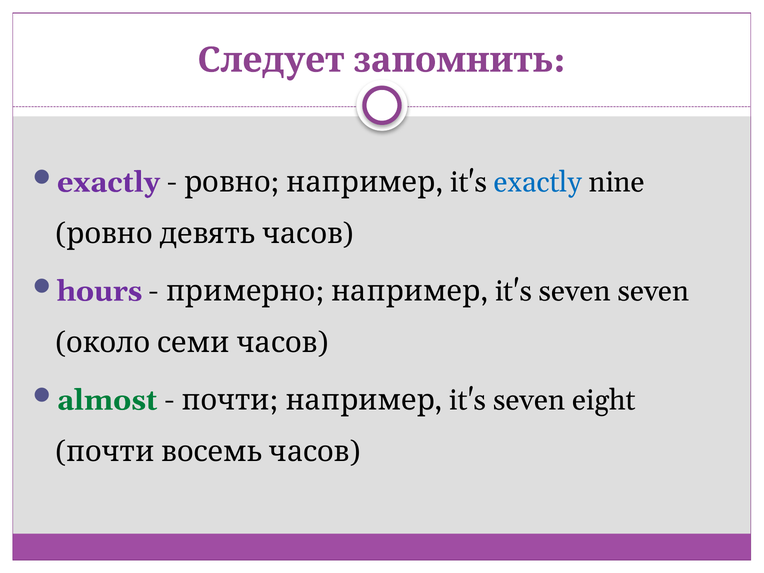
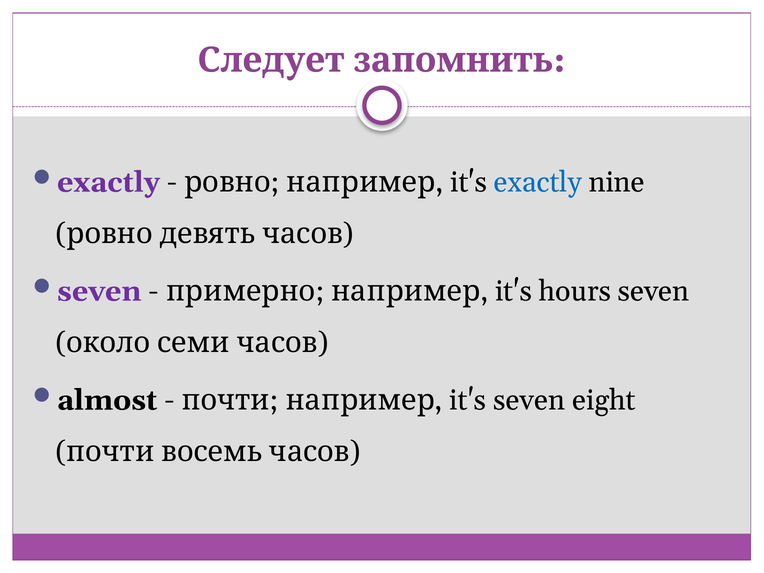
hours at (99, 291): hours -> seven
примерно например it's seven: seven -> hours
almost colour: green -> black
